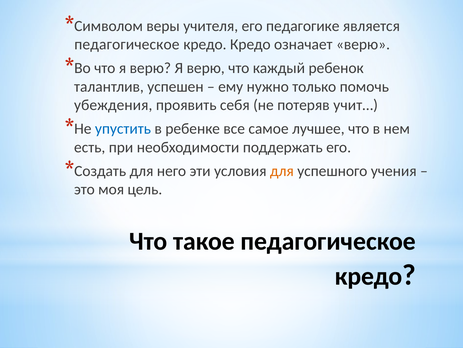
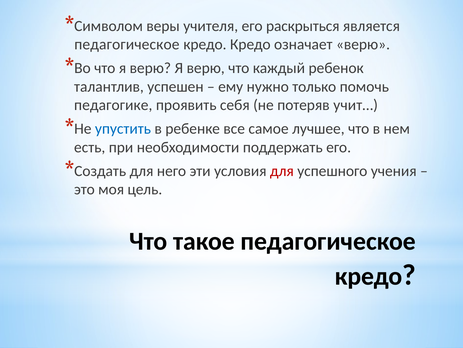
педагогике: педагогике -> раскрыться
убеждения: убеждения -> педагогике
для at (282, 171) colour: orange -> red
